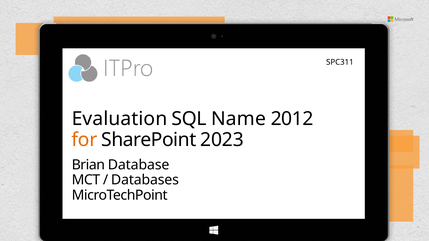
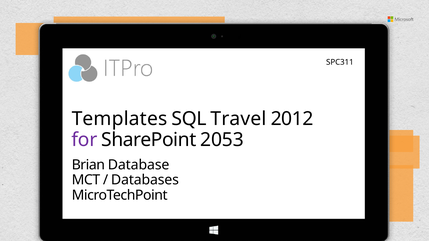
Evaluation: Evaluation -> Templates
Name: Name -> Travel
for colour: orange -> purple
2023: 2023 -> 2053
